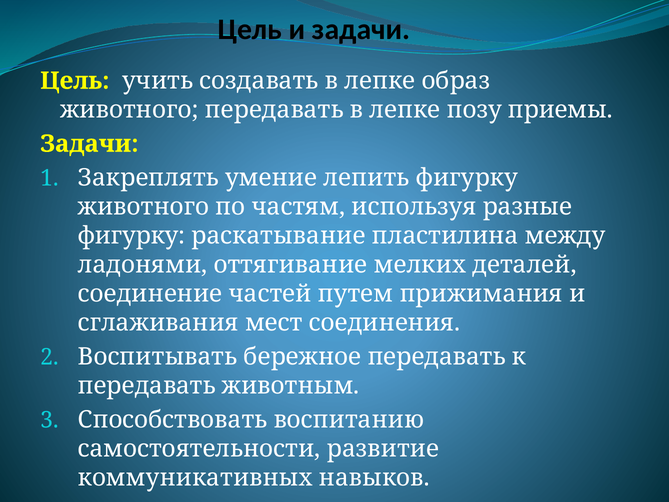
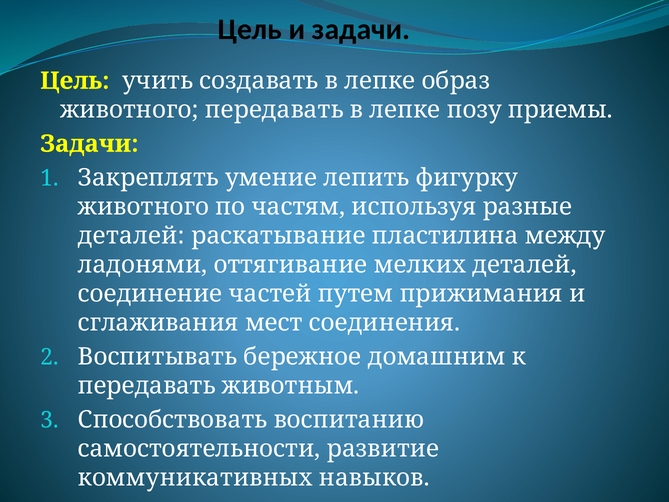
фигурку at (131, 236): фигурку -> деталей
бережное передавать: передавать -> домашним
